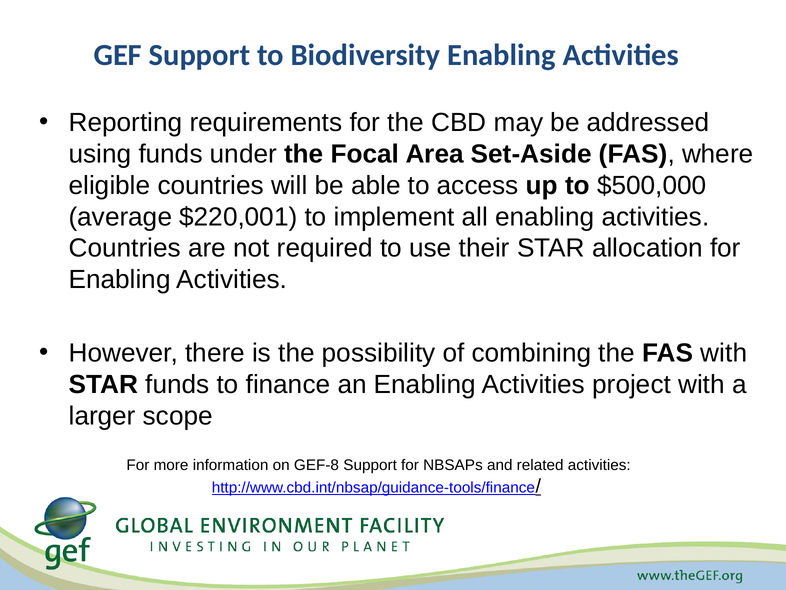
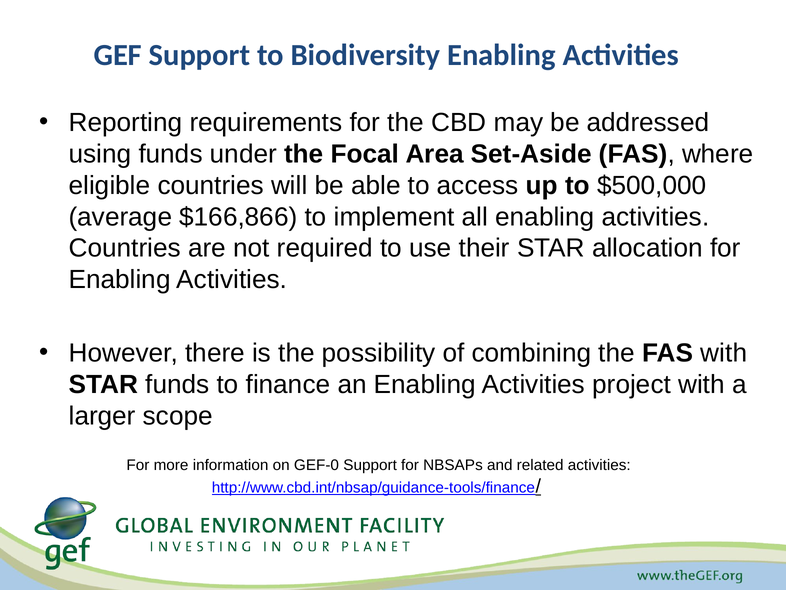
$220,001: $220,001 -> $166,866
GEF-8: GEF-8 -> GEF-0
